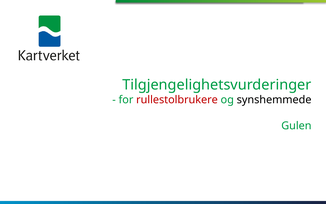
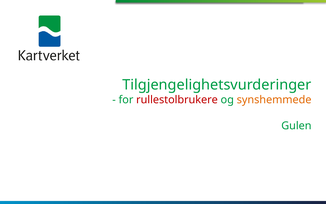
synshemmede colour: black -> orange
